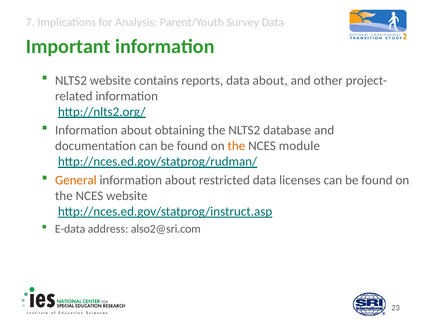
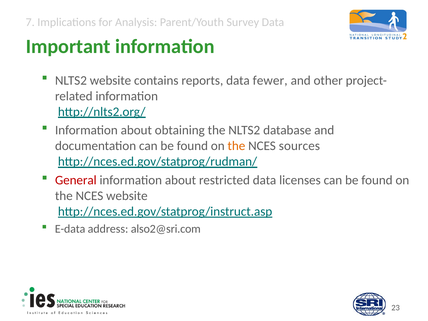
data about: about -> fewer
module: module -> sources
General colour: orange -> red
